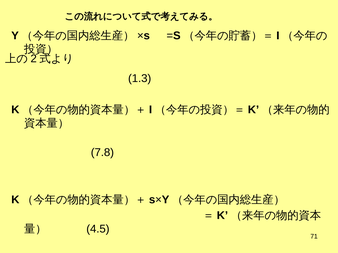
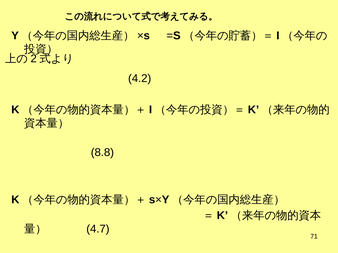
1.3: 1.3 -> 4.2
7.8: 7.8 -> 8.8
4.5: 4.5 -> 4.7
